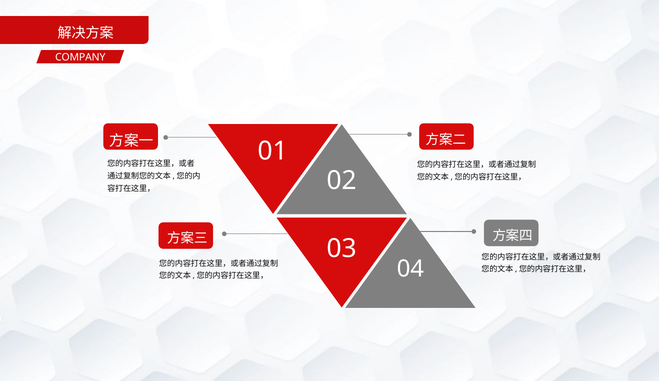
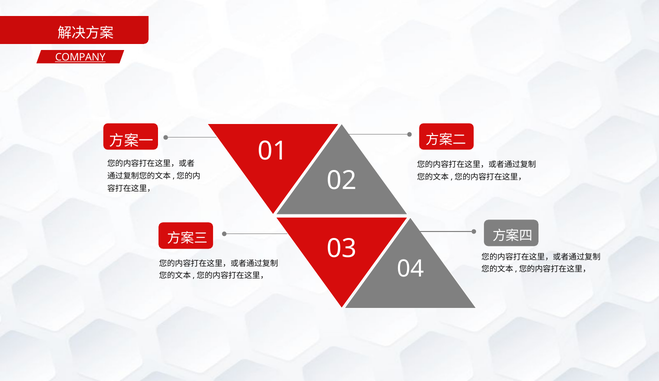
COMPANY underline: none -> present
